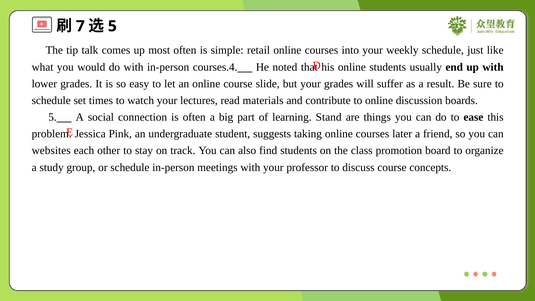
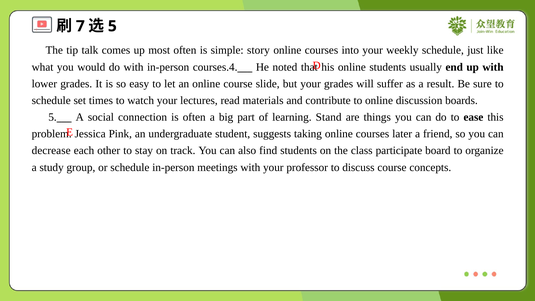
retail: retail -> story
websites: websites -> decrease
promotion: promotion -> participate
